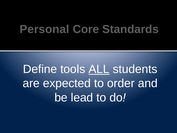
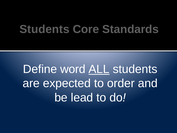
Personal at (44, 29): Personal -> Students
tools: tools -> word
